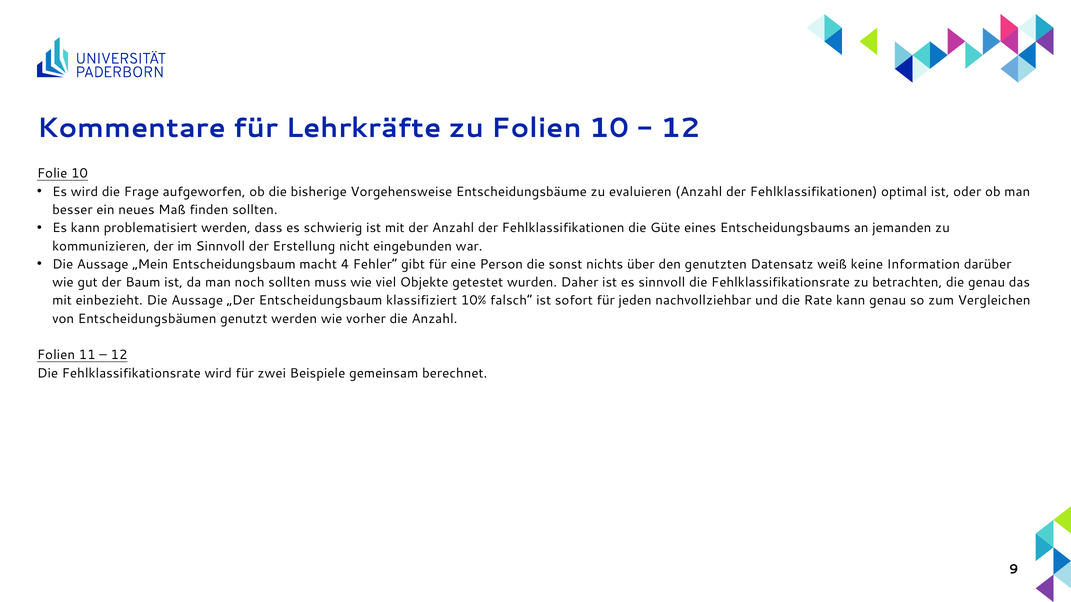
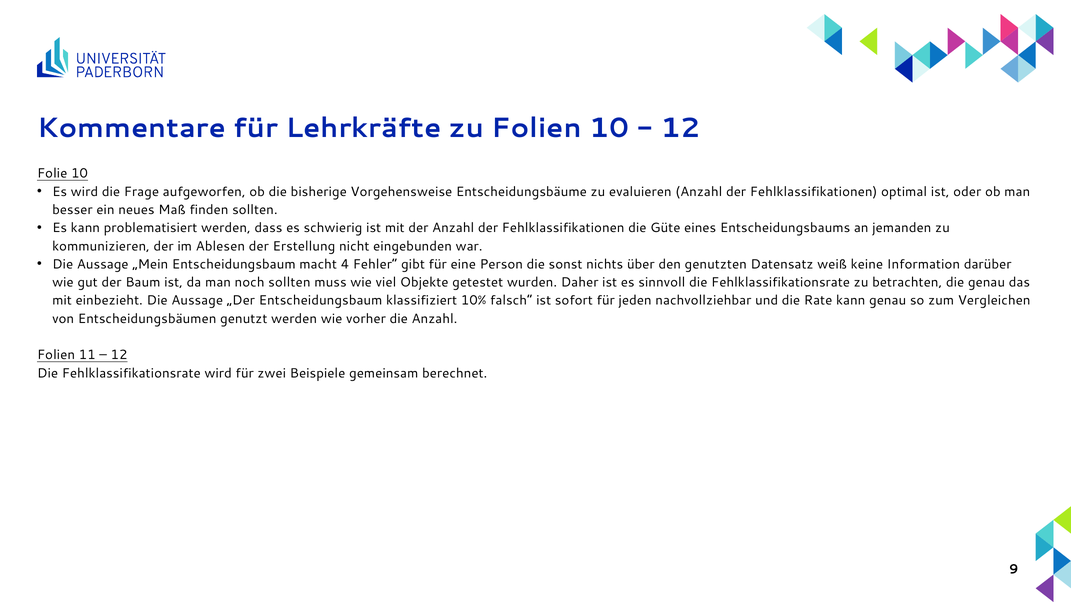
im Sinnvoll: Sinnvoll -> Ablesen
